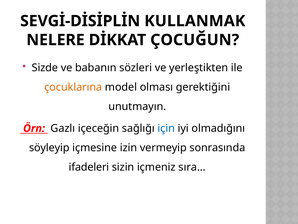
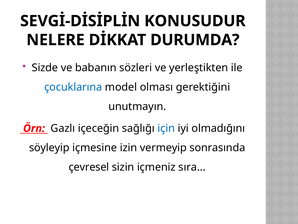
KULLANMAK: KULLANMAK -> KONUSUDUR
ÇOCUĞUN: ÇOCUĞUN -> DURUMDA
çocuklarına colour: orange -> blue
ifadeleri: ifadeleri -> çevresel
